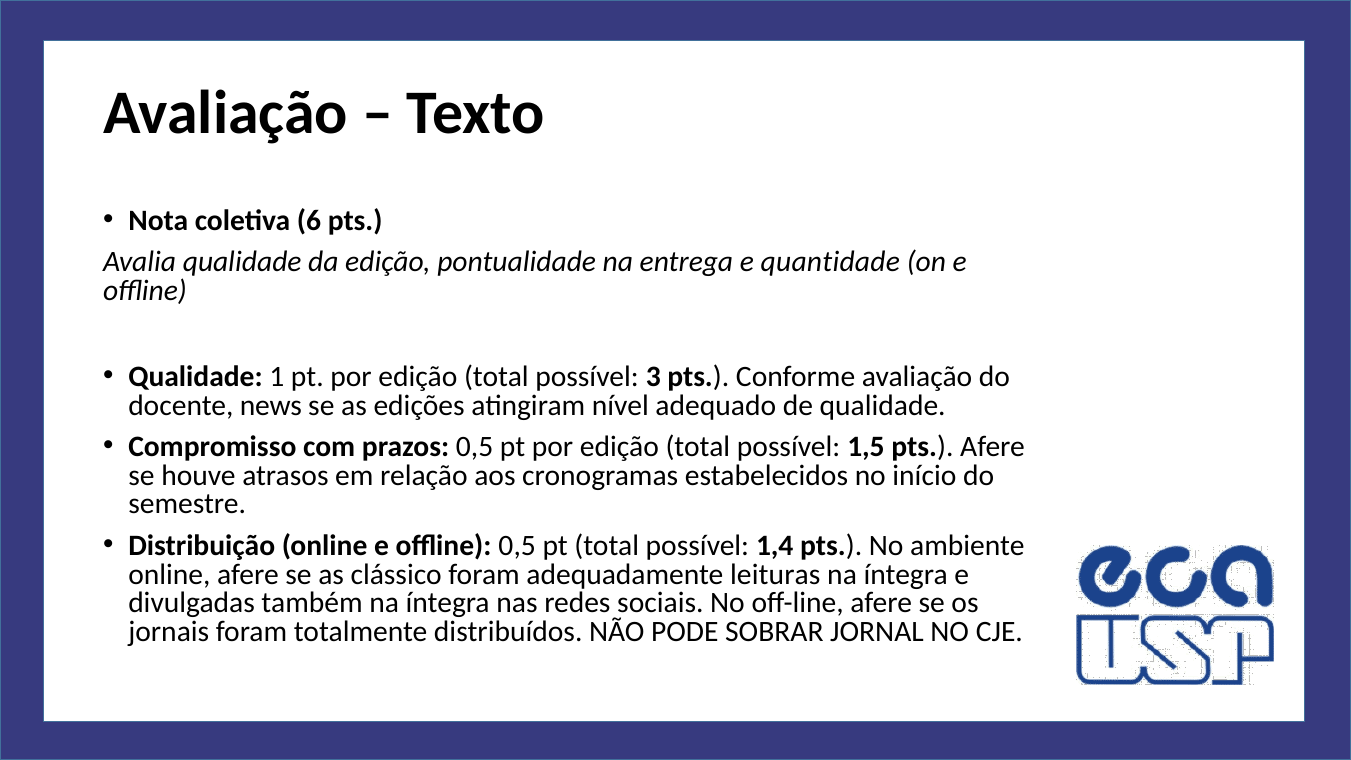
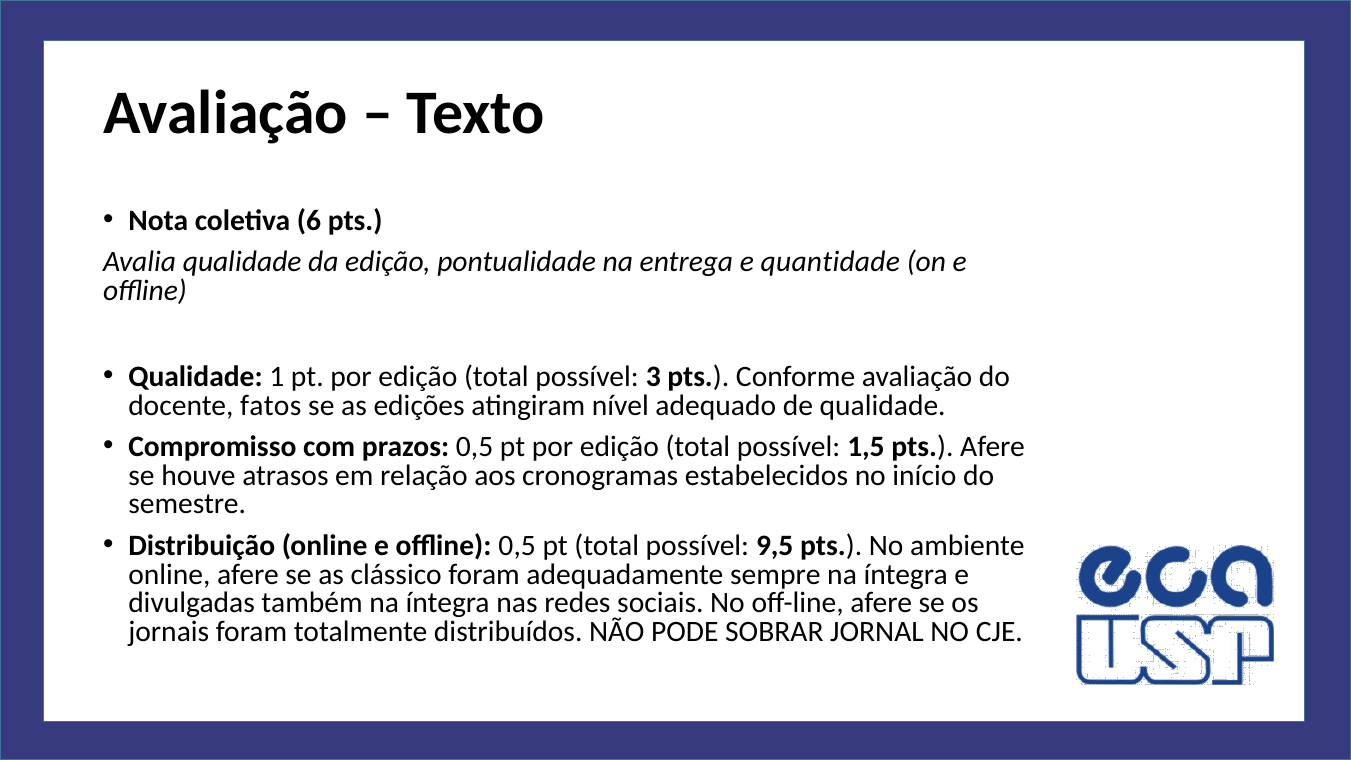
news: news -> fatos
1,4: 1,4 -> 9,5
leituras: leituras -> sempre
